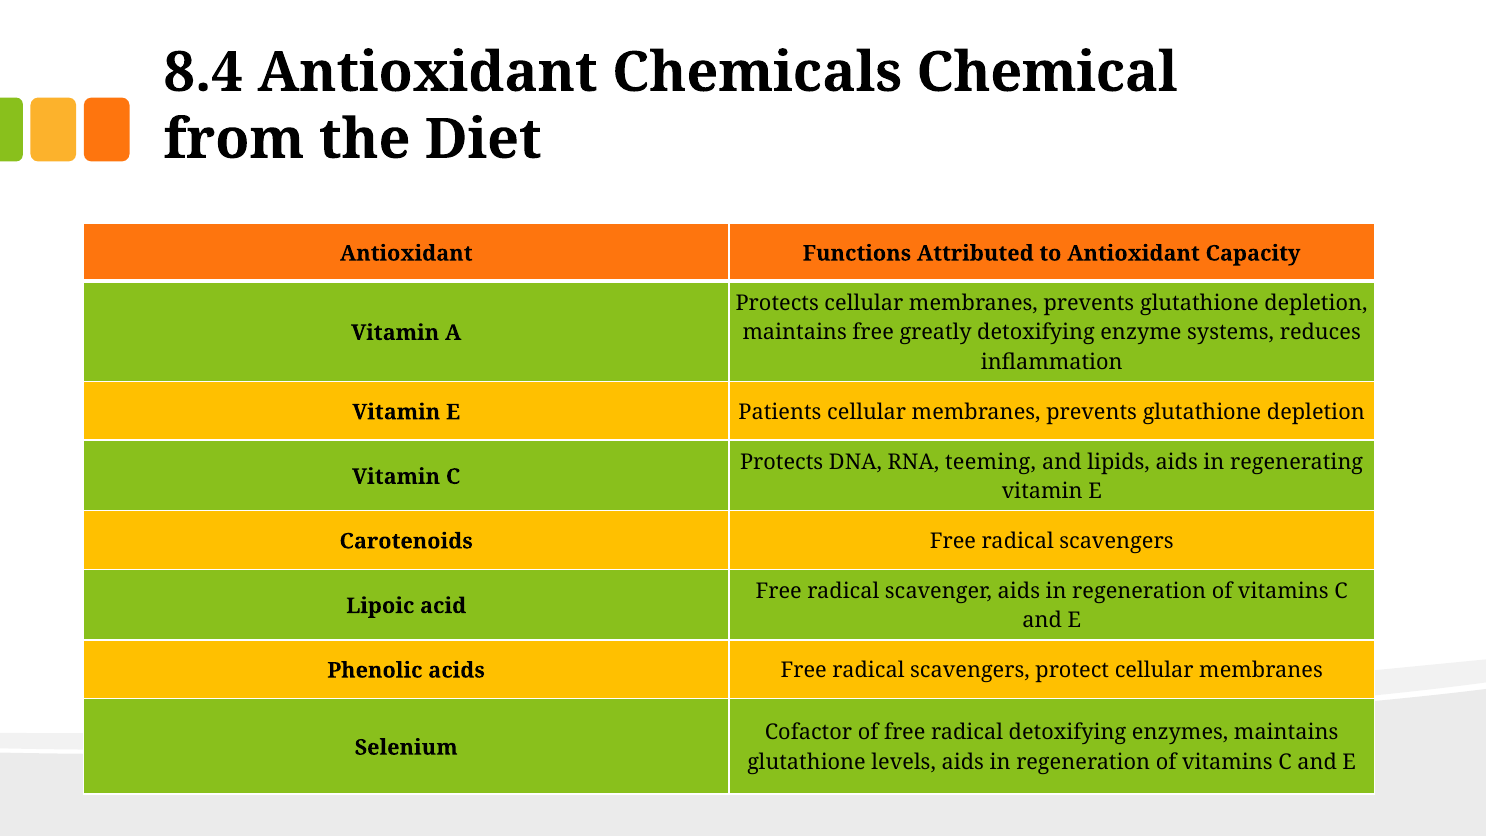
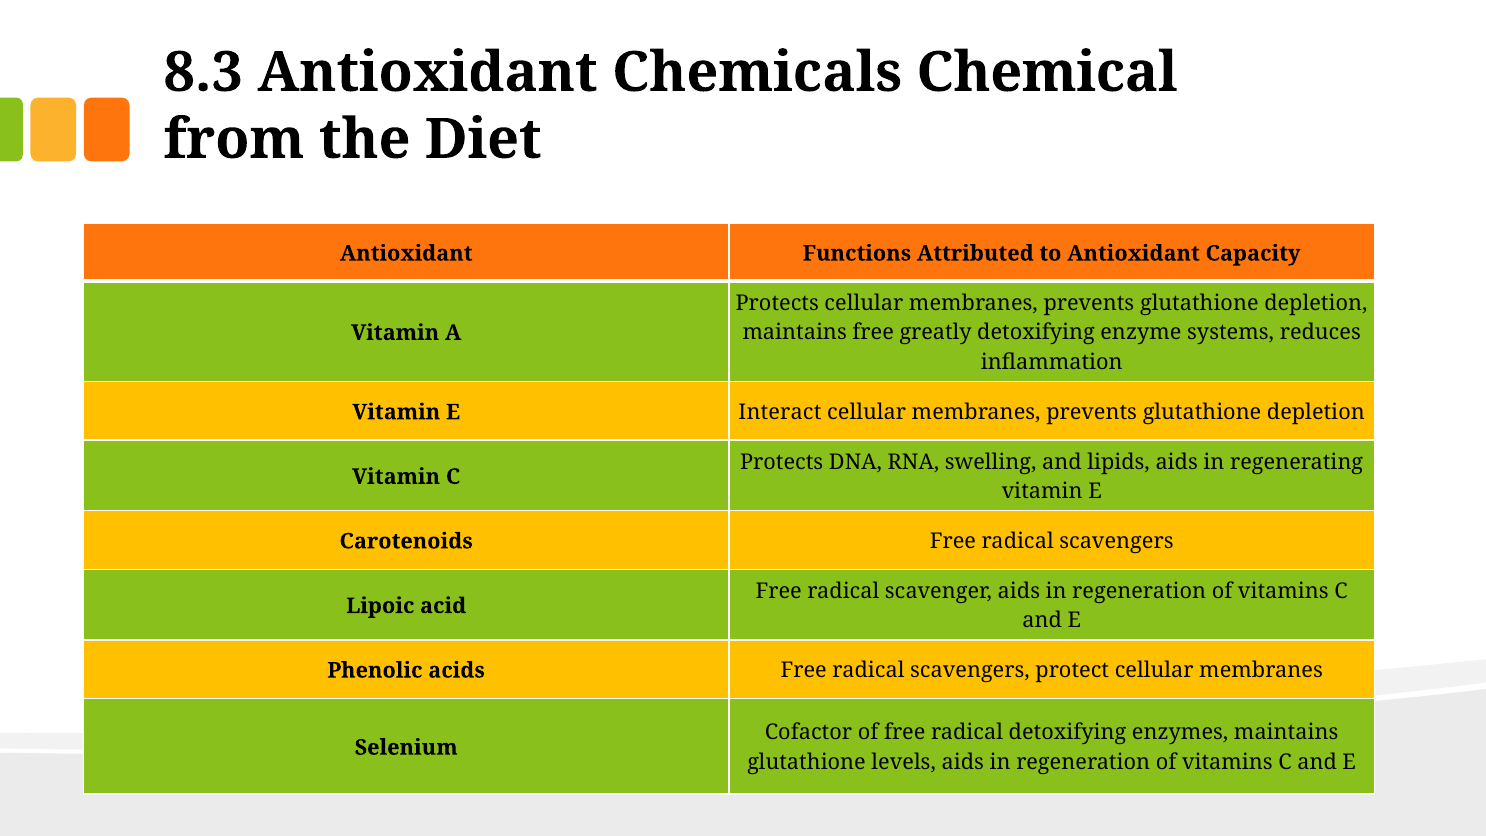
8.4: 8.4 -> 8.3
Patients: Patients -> Interact
teeming: teeming -> swelling
